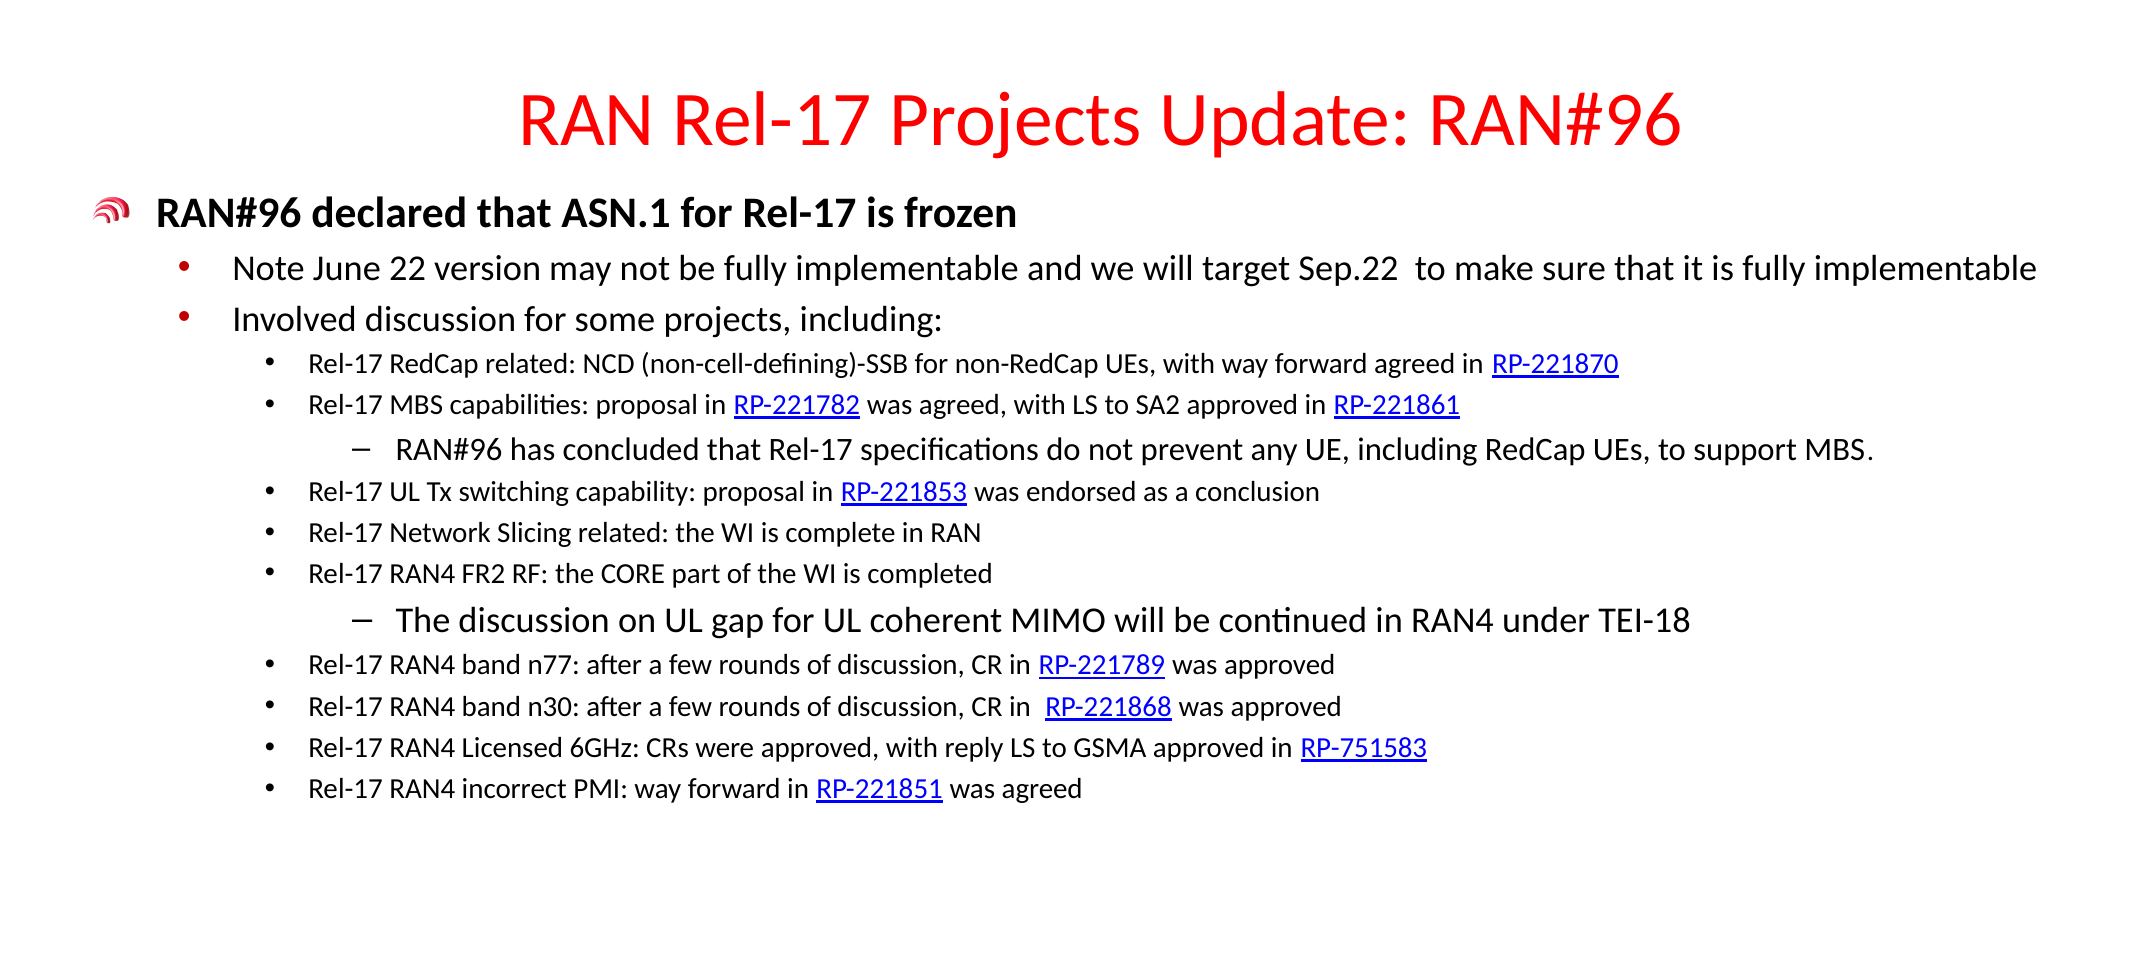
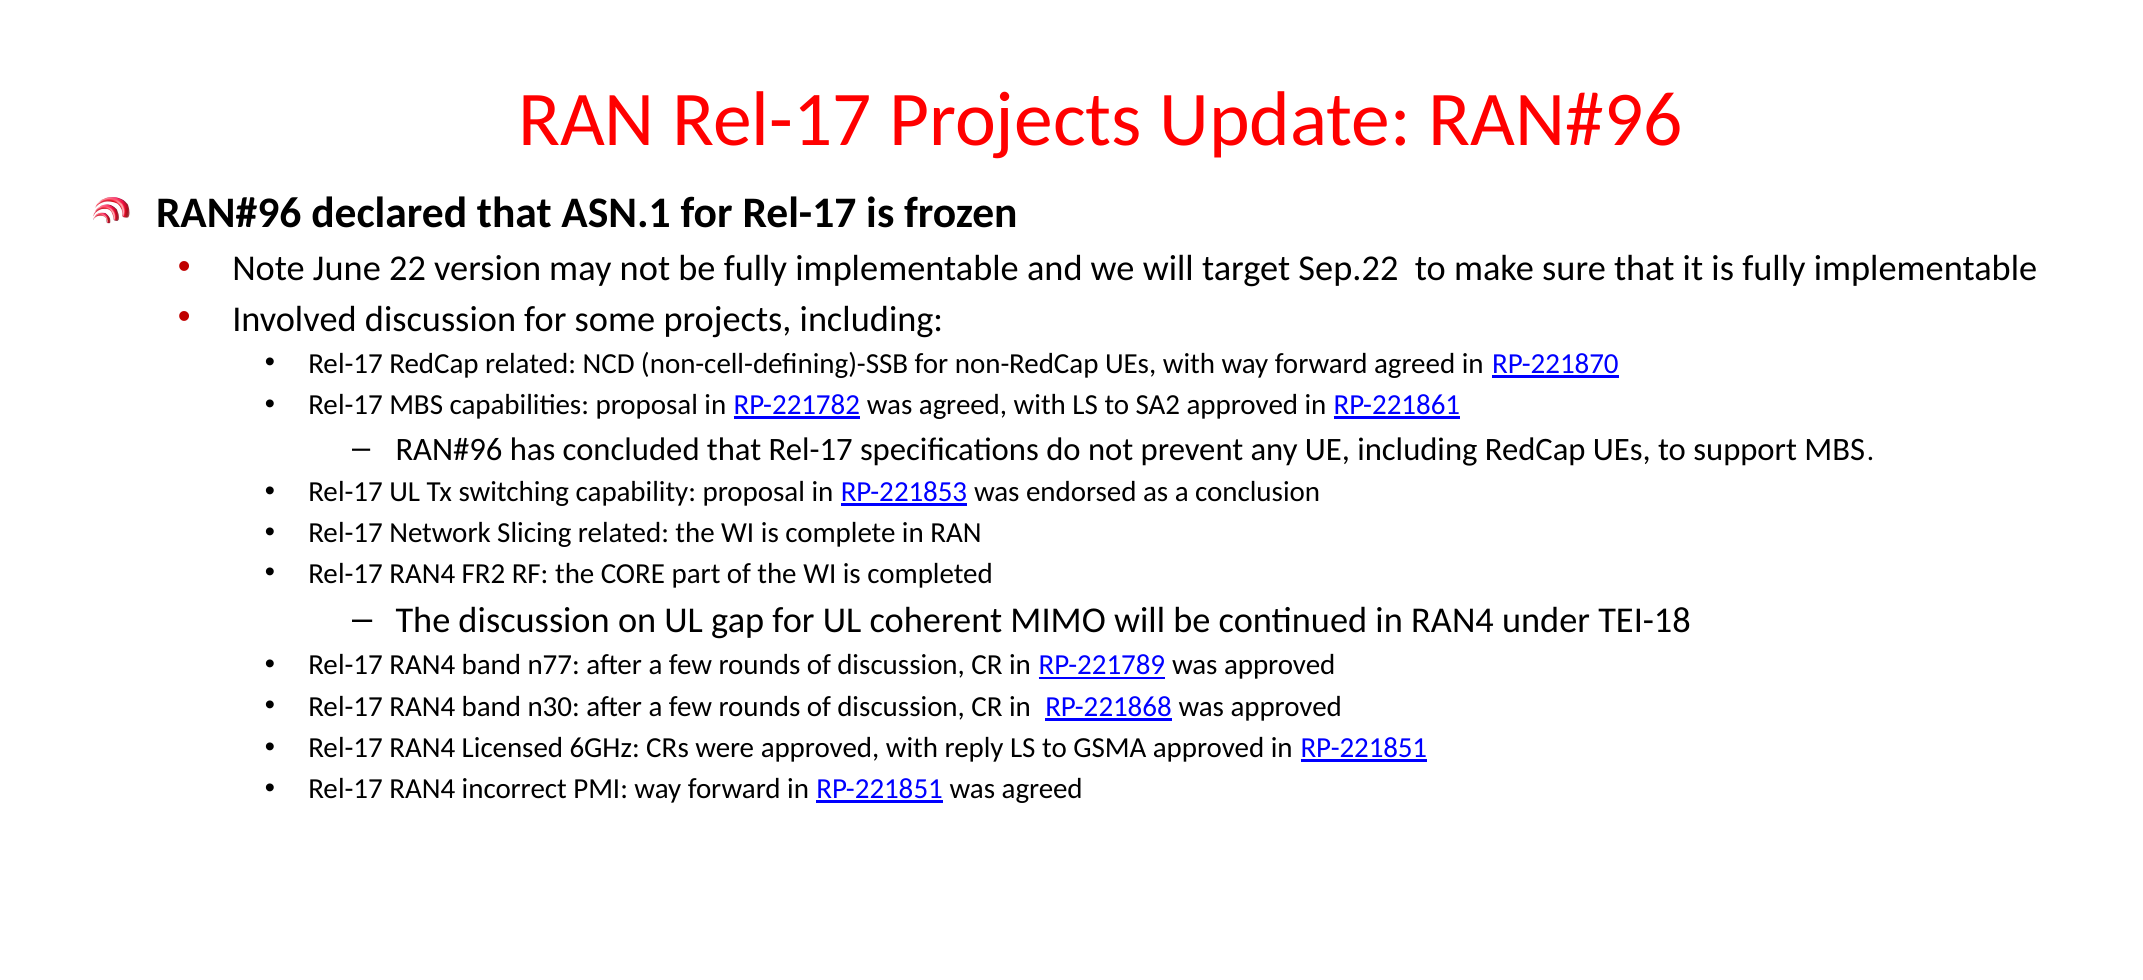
approved in RP-751583: RP-751583 -> RP-221851
